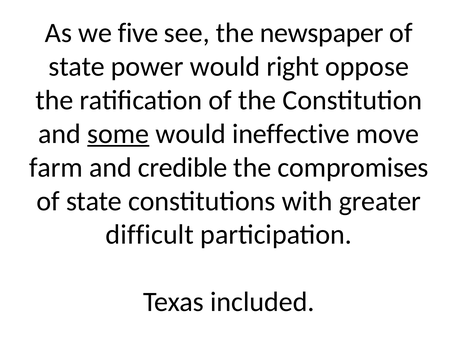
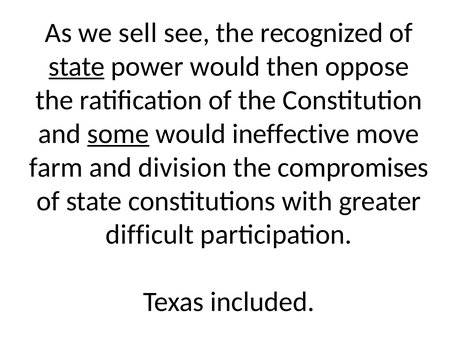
five: five -> sell
newspaper: newspaper -> recognized
state at (77, 66) underline: none -> present
right: right -> then
credible: credible -> division
